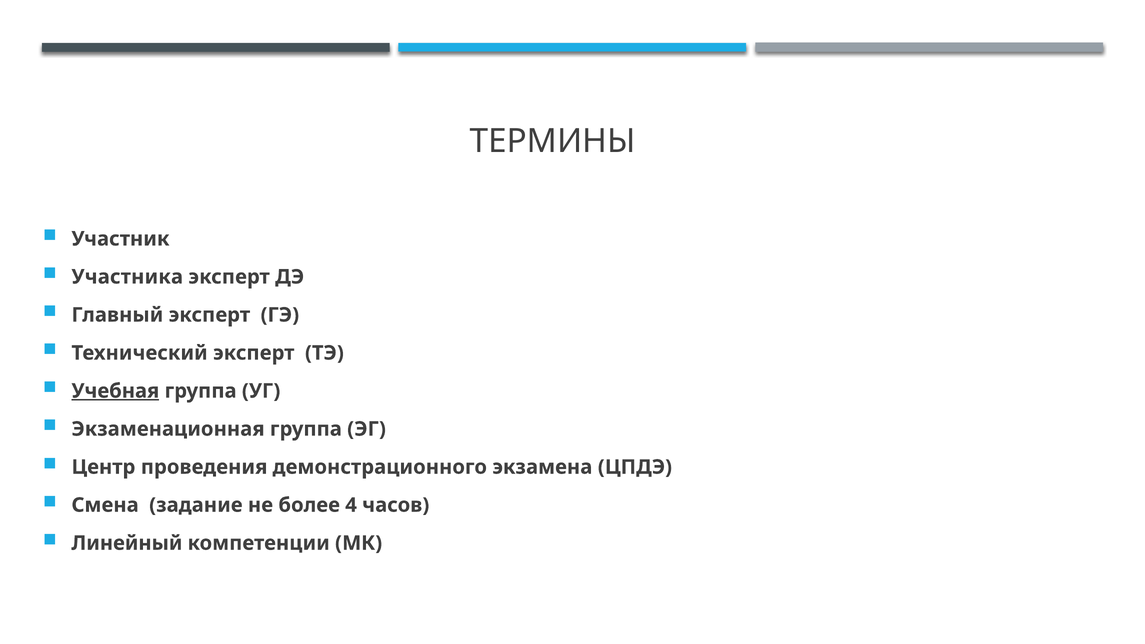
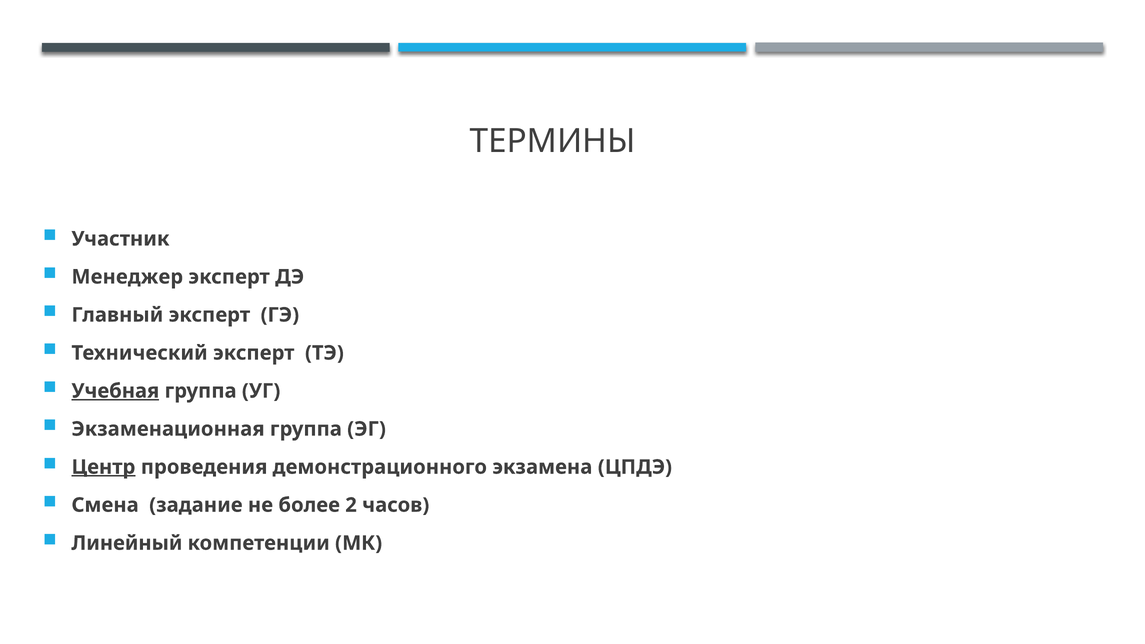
Участника: Участника -> Менеджер
Центр underline: none -> present
4: 4 -> 2
